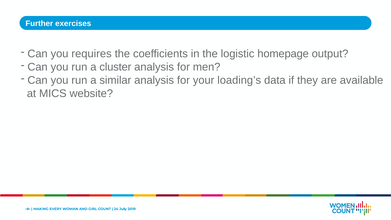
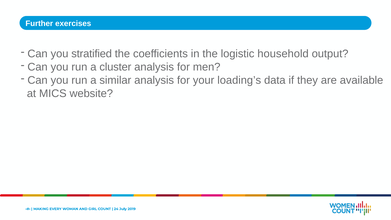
requires: requires -> stratified
homepage: homepage -> household
